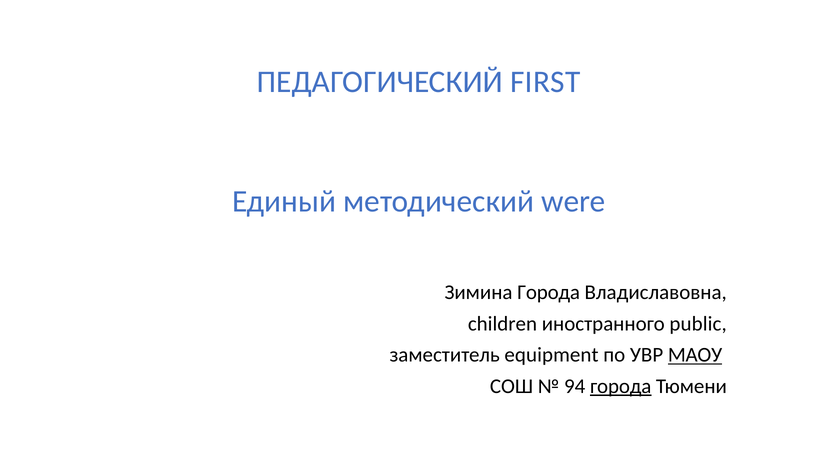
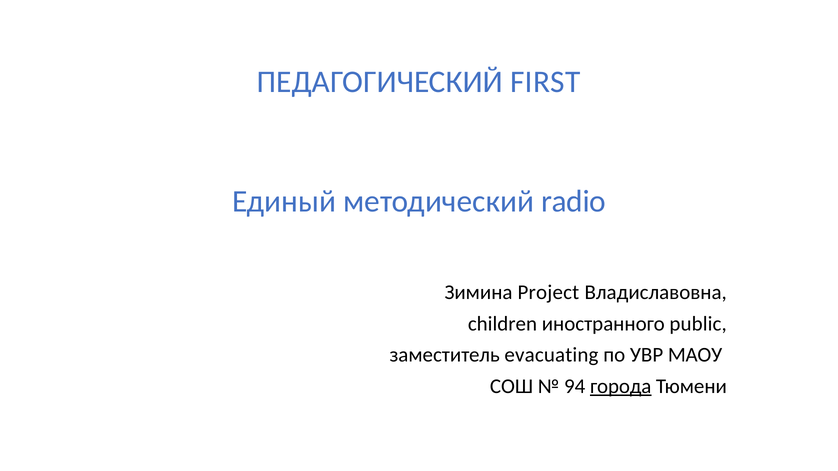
were: were -> radio
Зимина Города: Города -> Project
equipment: equipment -> evacuating
МАОУ underline: present -> none
